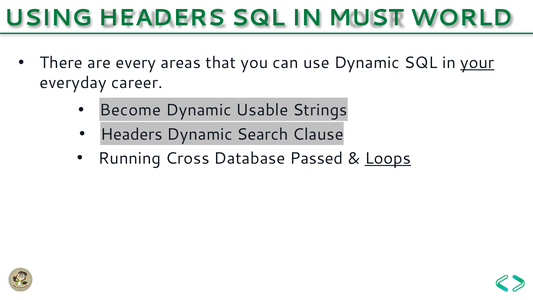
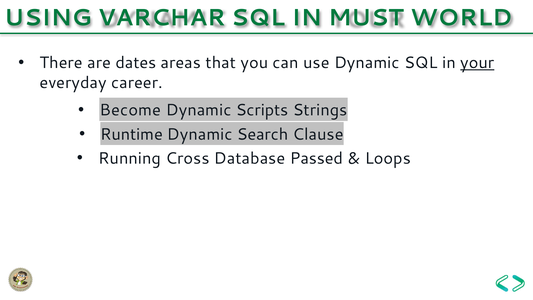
USING HEADERS: HEADERS -> VARCHAR
every: every -> dates
Usable: Usable -> Scripts
Headers at (132, 134): Headers -> Runtime
Loops underline: present -> none
